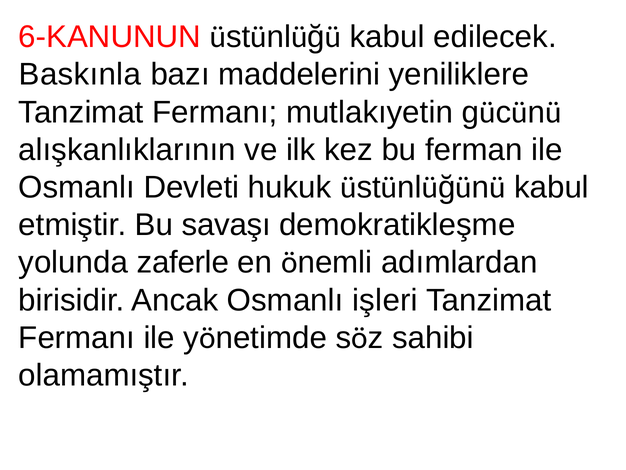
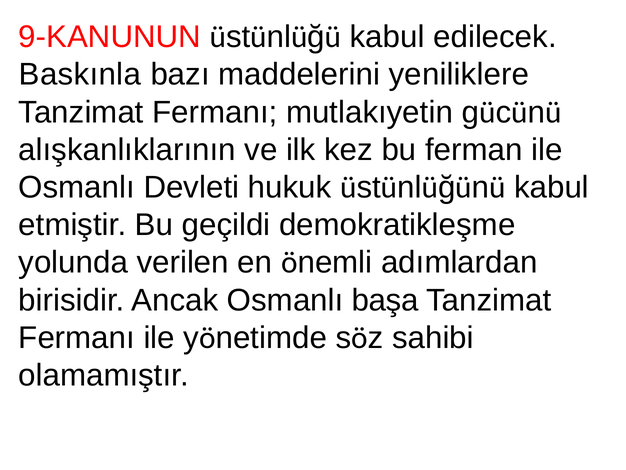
6-KANUNUN: 6-KANUNUN -> 9-KANUNUN
savaşı: savaşı -> geçildi
zaferle: zaferle -> verilen
işleri: işleri -> başa
